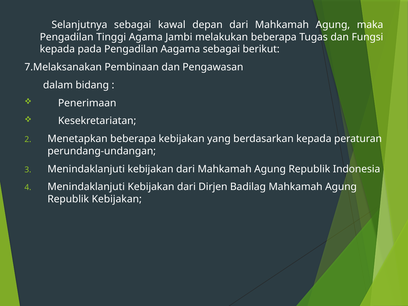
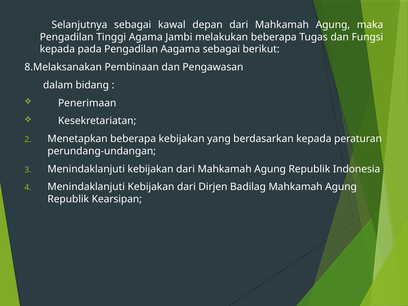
7.Melaksanakan: 7.Melaksanakan -> 8.Melaksanakan
Republik Kebijakan: Kebijakan -> Kearsipan
